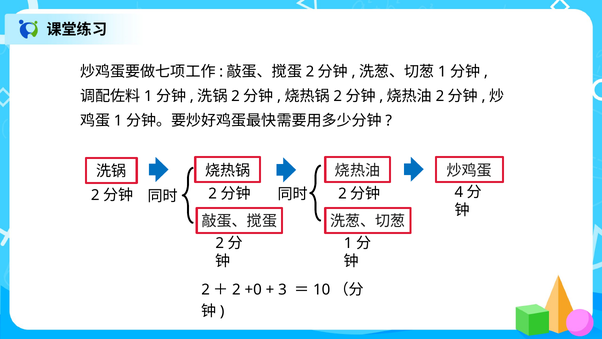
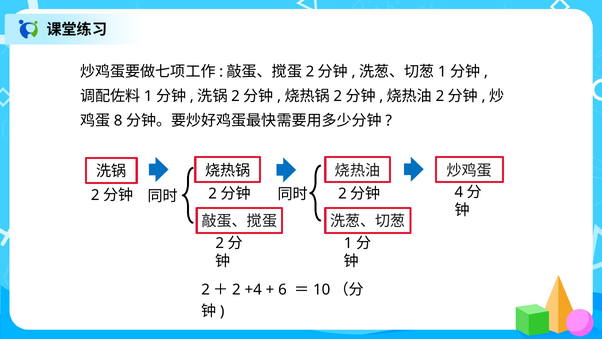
1 at (118, 121): 1 -> 8
+0: +0 -> +4
3: 3 -> 6
